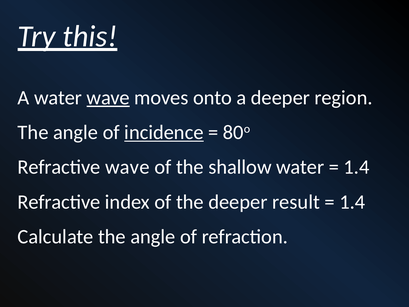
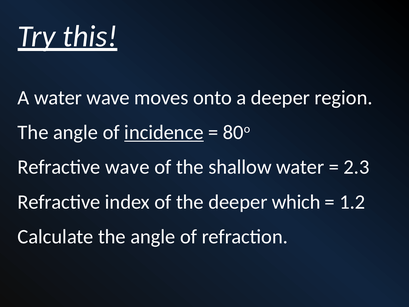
wave at (108, 98) underline: present -> none
1.4 at (356, 167): 1.4 -> 2.3
result: result -> which
1.4 at (352, 202): 1.4 -> 1.2
